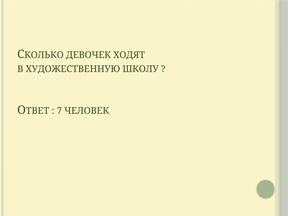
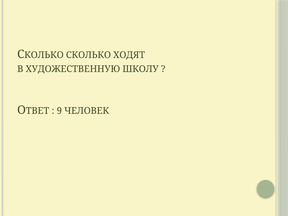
ДЕВОЧЕК: ДЕВОЧЕК -> СКОЛЬКО
7: 7 -> 9
